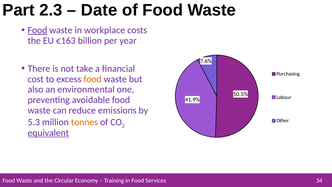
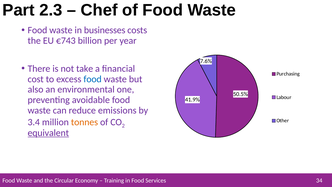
Date: Date -> Chef
Food at (37, 30) underline: present -> none
workplace: workplace -> businesses
€163: €163 -> €743
food at (93, 79) colour: orange -> blue
5.3: 5.3 -> 3.4
